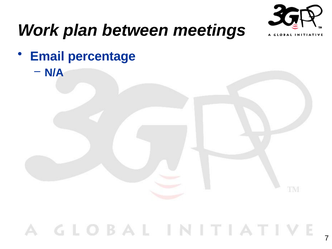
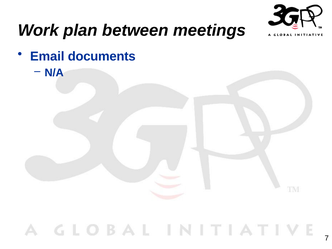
percentage: percentage -> documents
